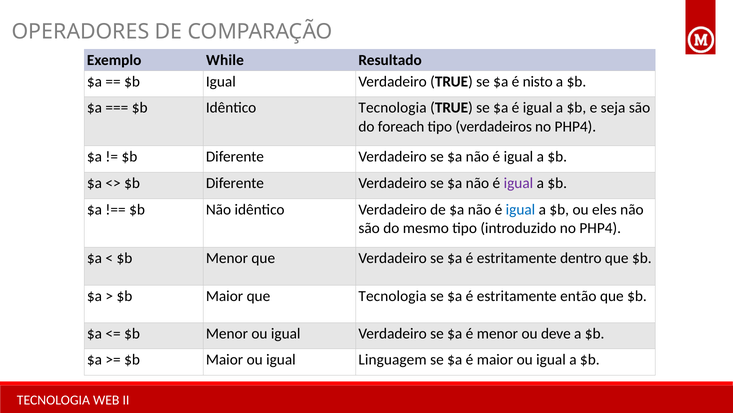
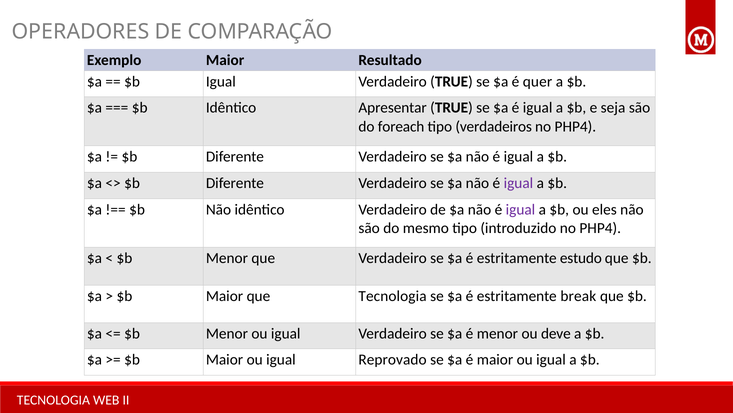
Exemplo While: While -> Maior
nisto: nisto -> quer
Idêntico Tecnologia: Tecnologia -> Apresentar
igual at (520, 209) colour: blue -> purple
dentro: dentro -> estudo
então: então -> break
Linguagem: Linguagem -> Reprovado
